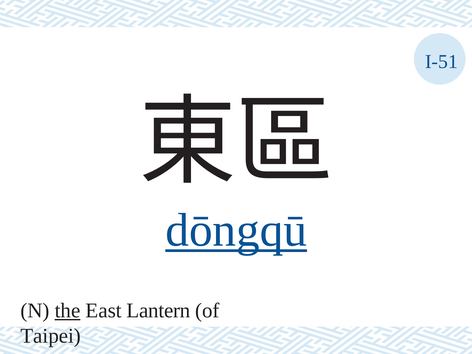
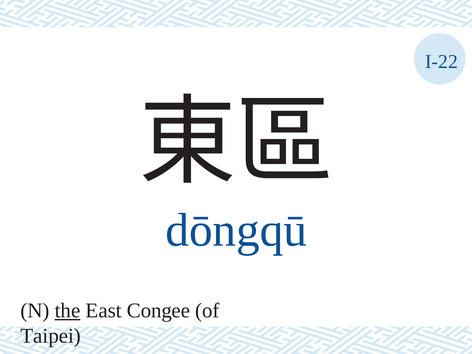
I-51: I-51 -> I-22
dōngqū underline: present -> none
Lantern: Lantern -> Congee
